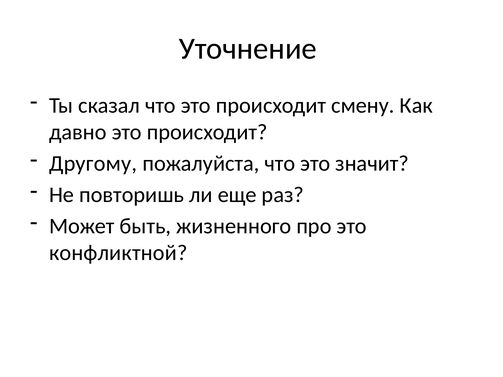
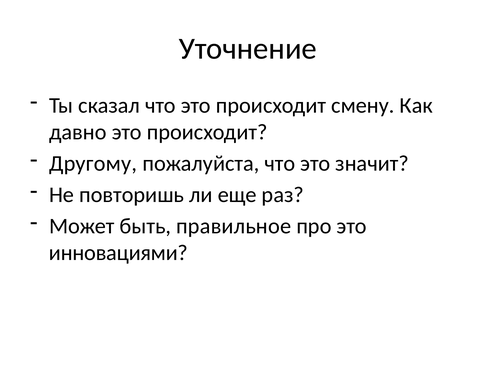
жизненного: жизненного -> правильное
конфликтной: конфликтной -> инновациями
